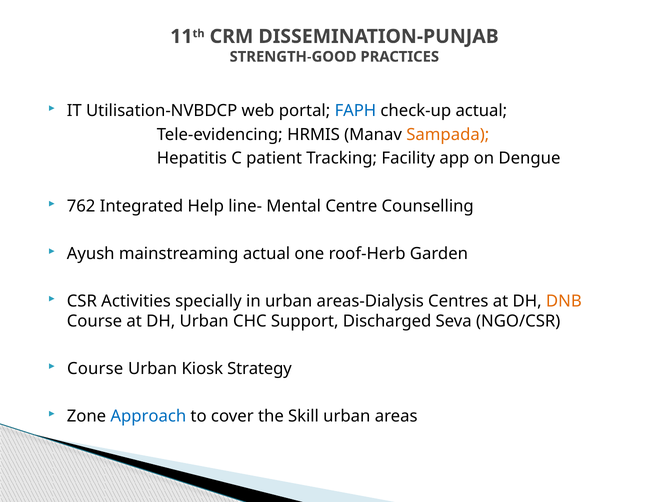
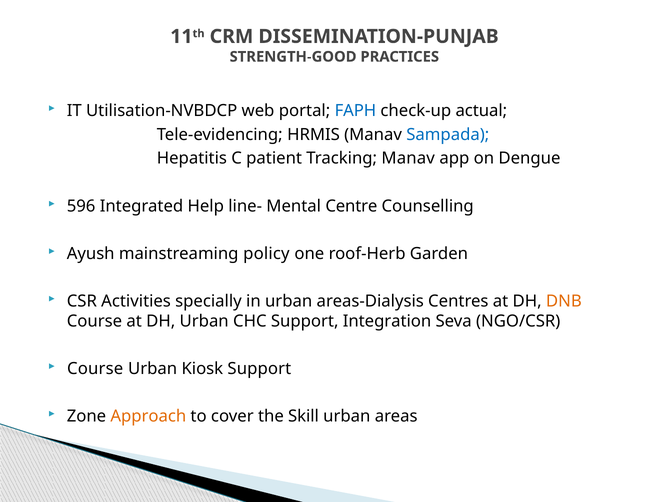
Sampada colour: orange -> blue
Tracking Facility: Facility -> Manav
762: 762 -> 596
mainstreaming actual: actual -> policy
Discharged: Discharged -> Integration
Kiosk Strategy: Strategy -> Support
Approach colour: blue -> orange
